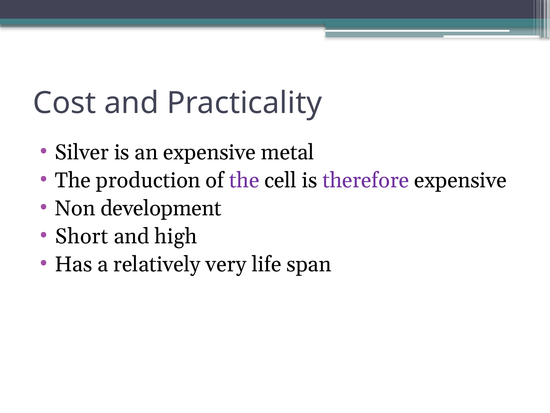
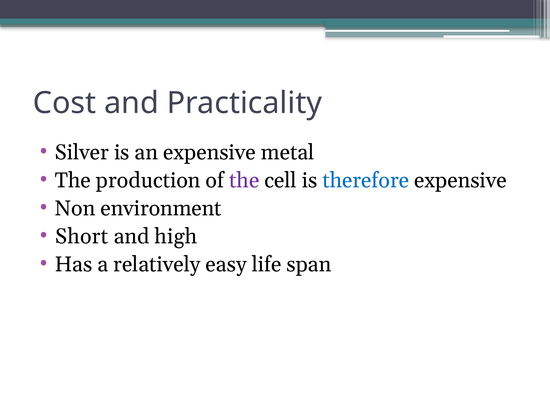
therefore colour: purple -> blue
development: development -> environment
very: very -> easy
